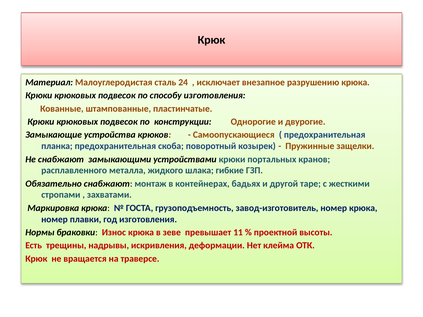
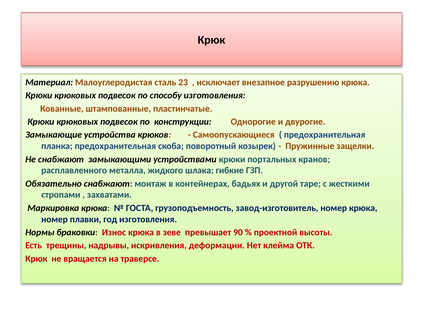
24: 24 -> 23
11: 11 -> 90
